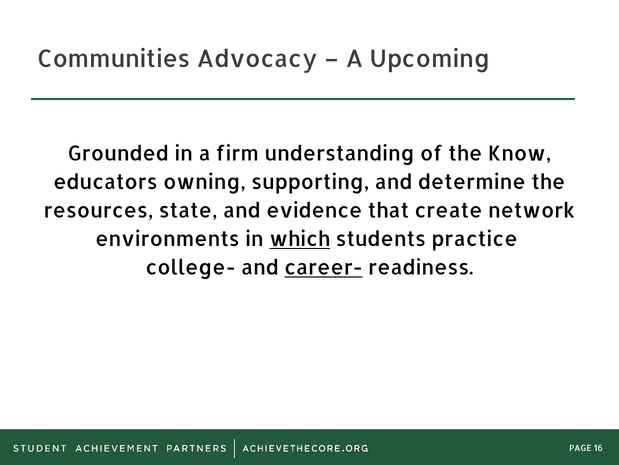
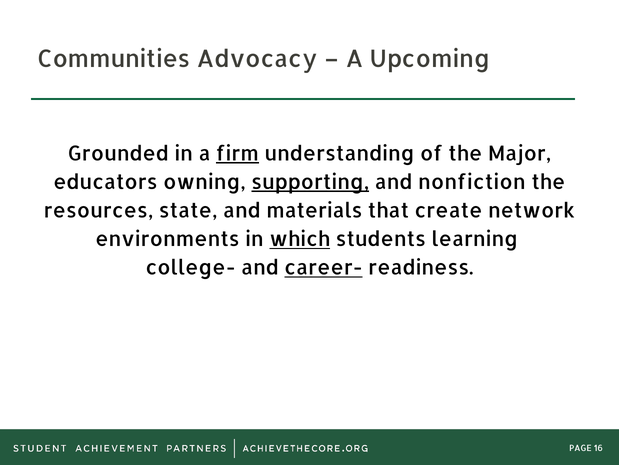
firm underline: none -> present
Know: Know -> Major
supporting underline: none -> present
determine: determine -> nonfiction
evidence: evidence -> materials
practice: practice -> learning
